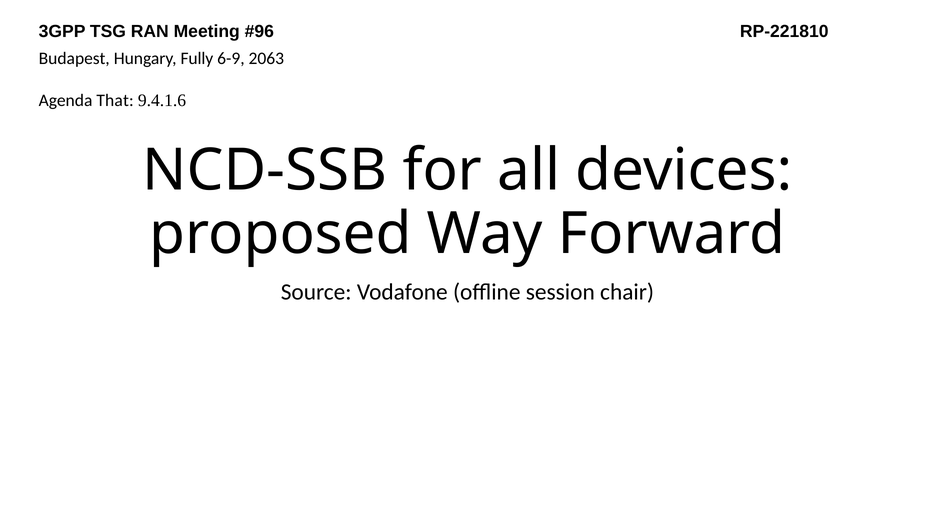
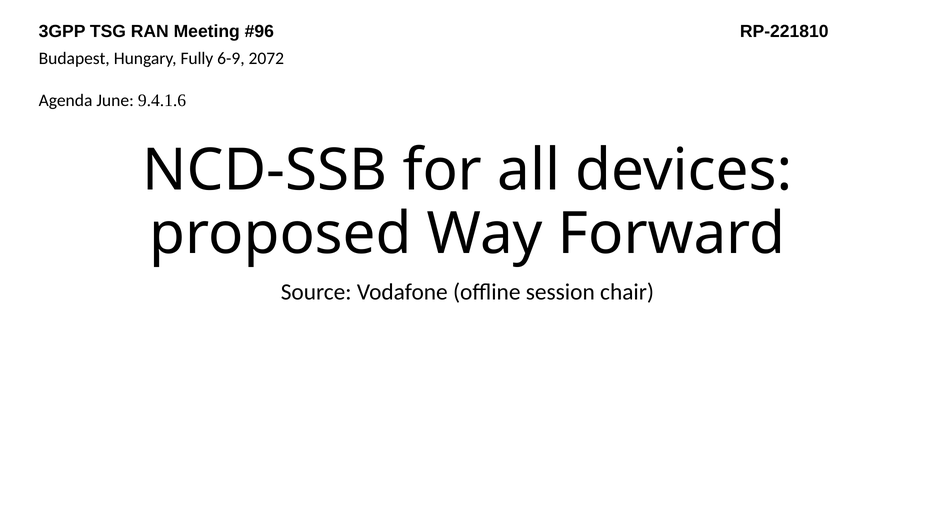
2063: 2063 -> 2072
That: That -> June
